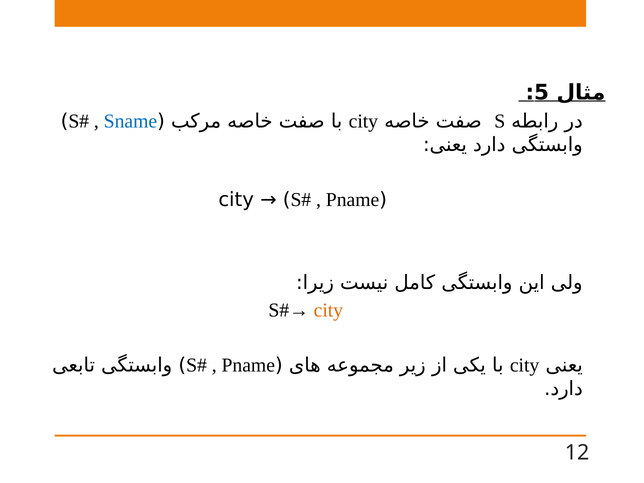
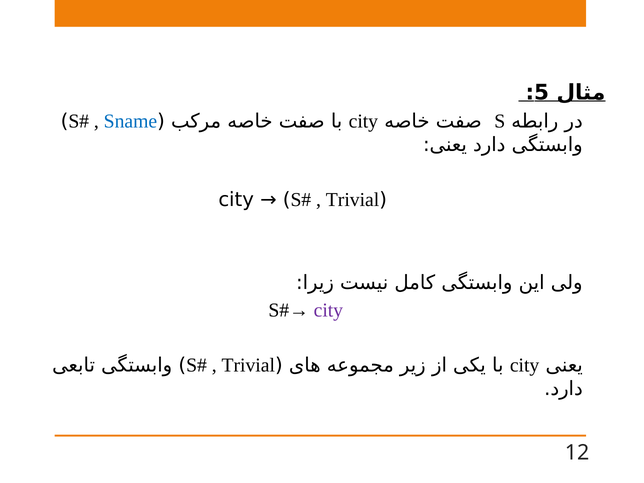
Pname at (353, 200): Pname -> Trivial
city at (328, 310) colour: orange -> purple
Pname at (248, 365): Pname -> Trivial
